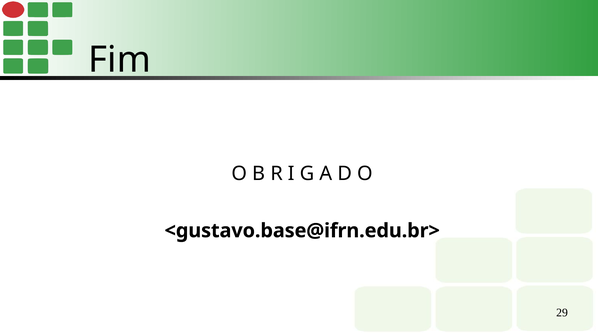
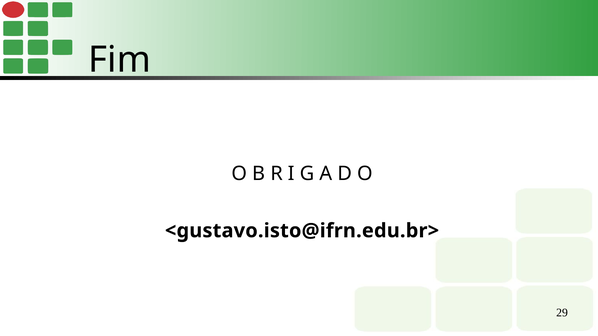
<gustavo.base@ifrn.edu.br>: <gustavo.base@ifrn.edu.br> -> <gustavo.isto@ifrn.edu.br>
